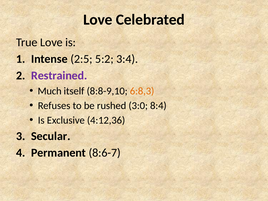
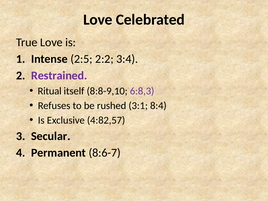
5:2: 5:2 -> 2:2
Much: Much -> Ritual
6:8,3 colour: orange -> purple
3:0: 3:0 -> 3:1
4:12,36: 4:12,36 -> 4:82,57
